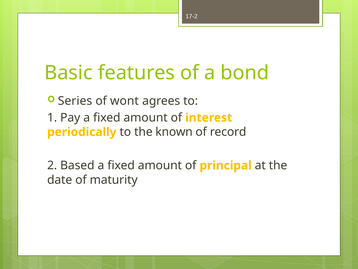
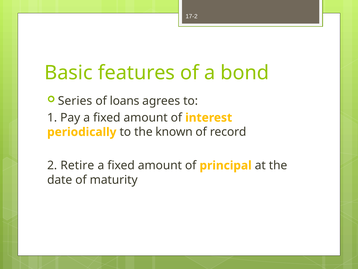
wont: wont -> loans
Based: Based -> Retire
